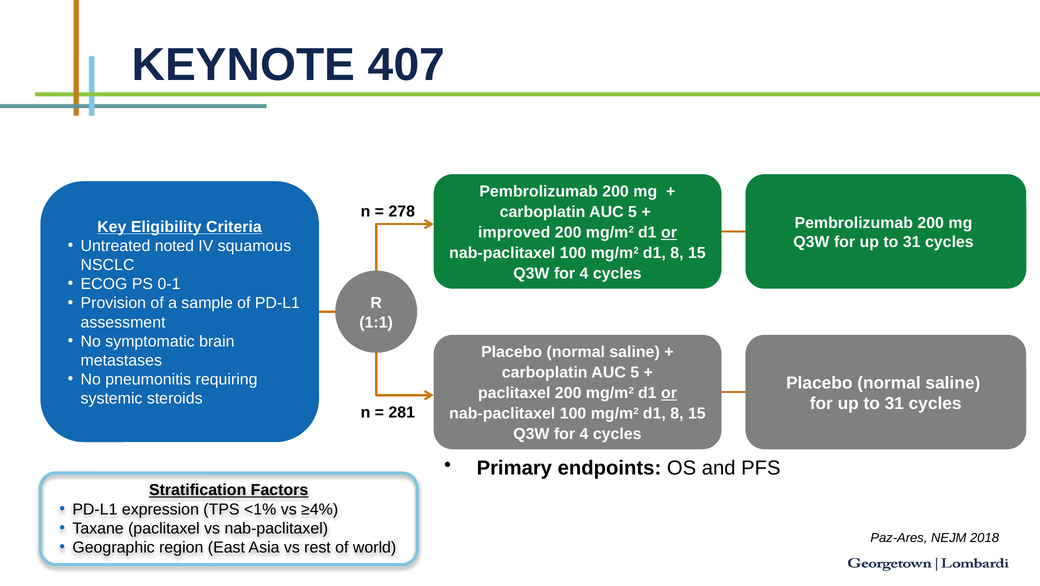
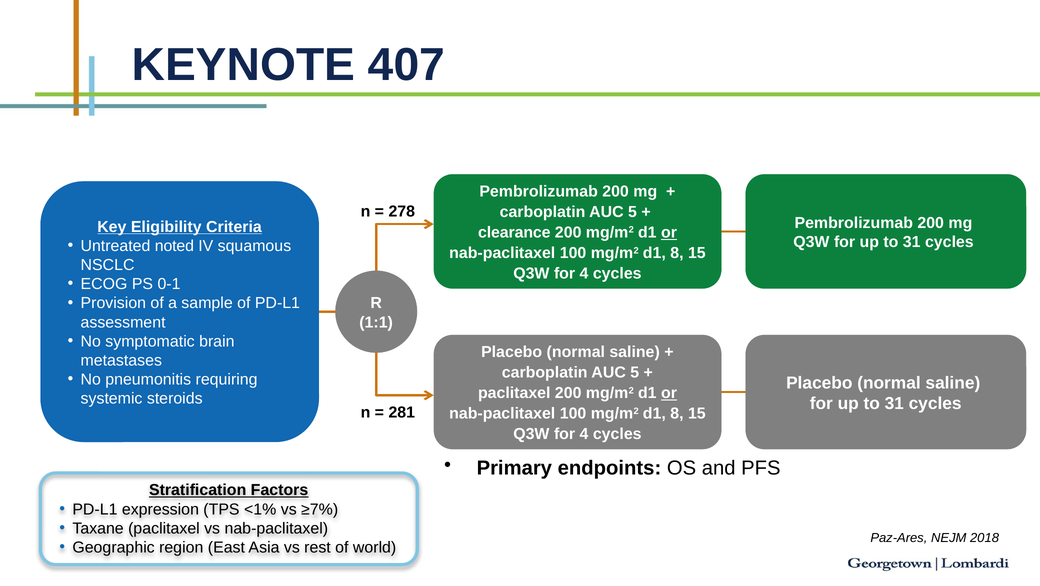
improved: improved -> clearance
≥4%: ≥4% -> ≥7%
